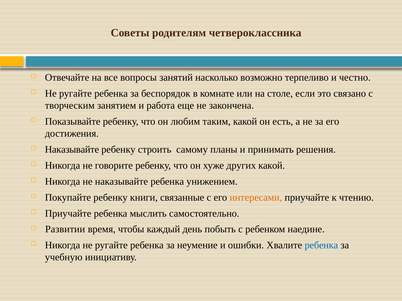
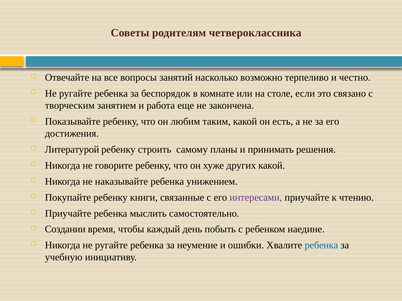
Наказывайте at (72, 150): Наказывайте -> Литературой
интересами colour: orange -> purple
Развитии: Развитии -> Создании
